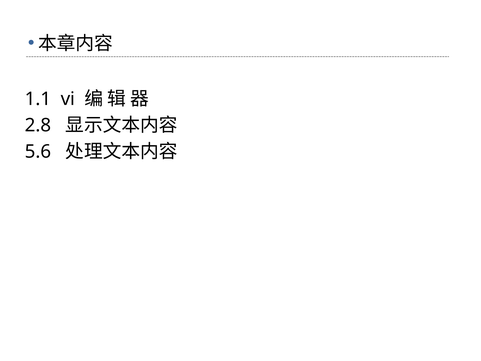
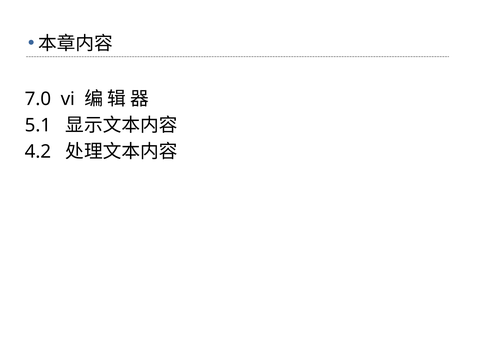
1.1: 1.1 -> 7.0
2.8: 2.8 -> 5.1
5.6: 5.6 -> 4.2
